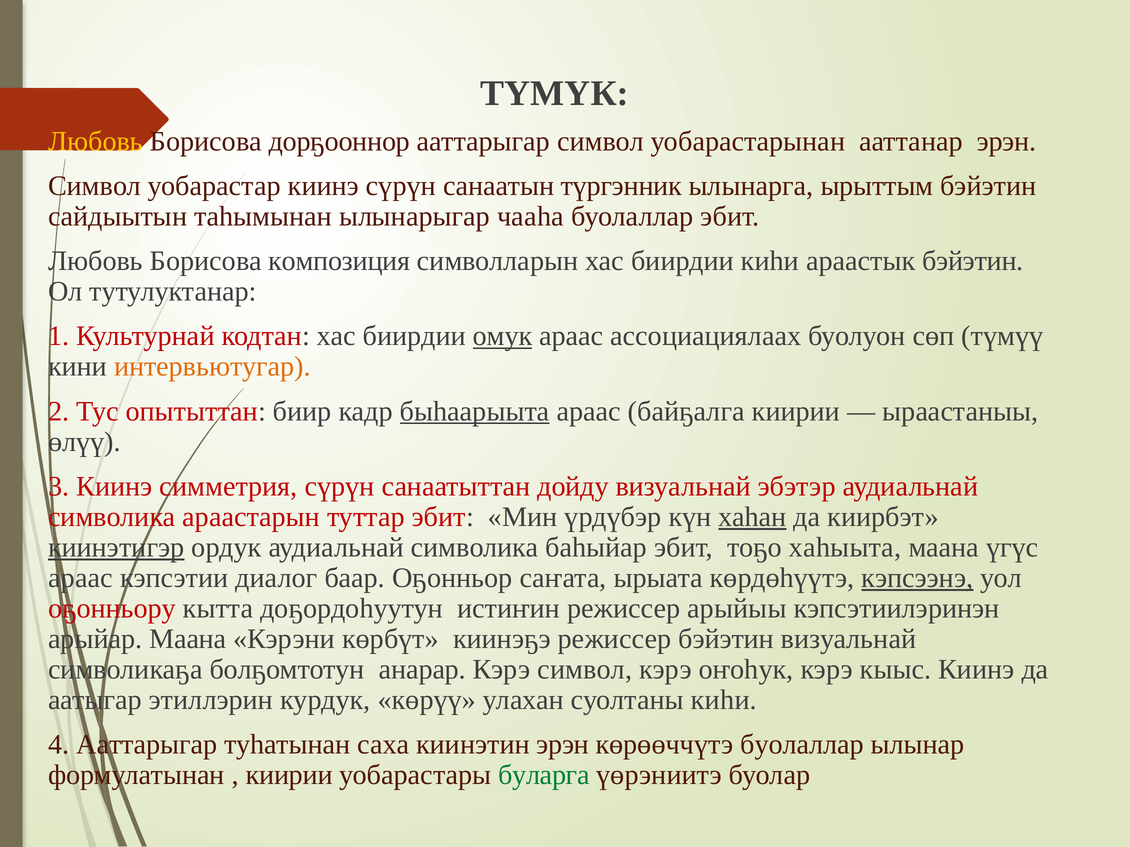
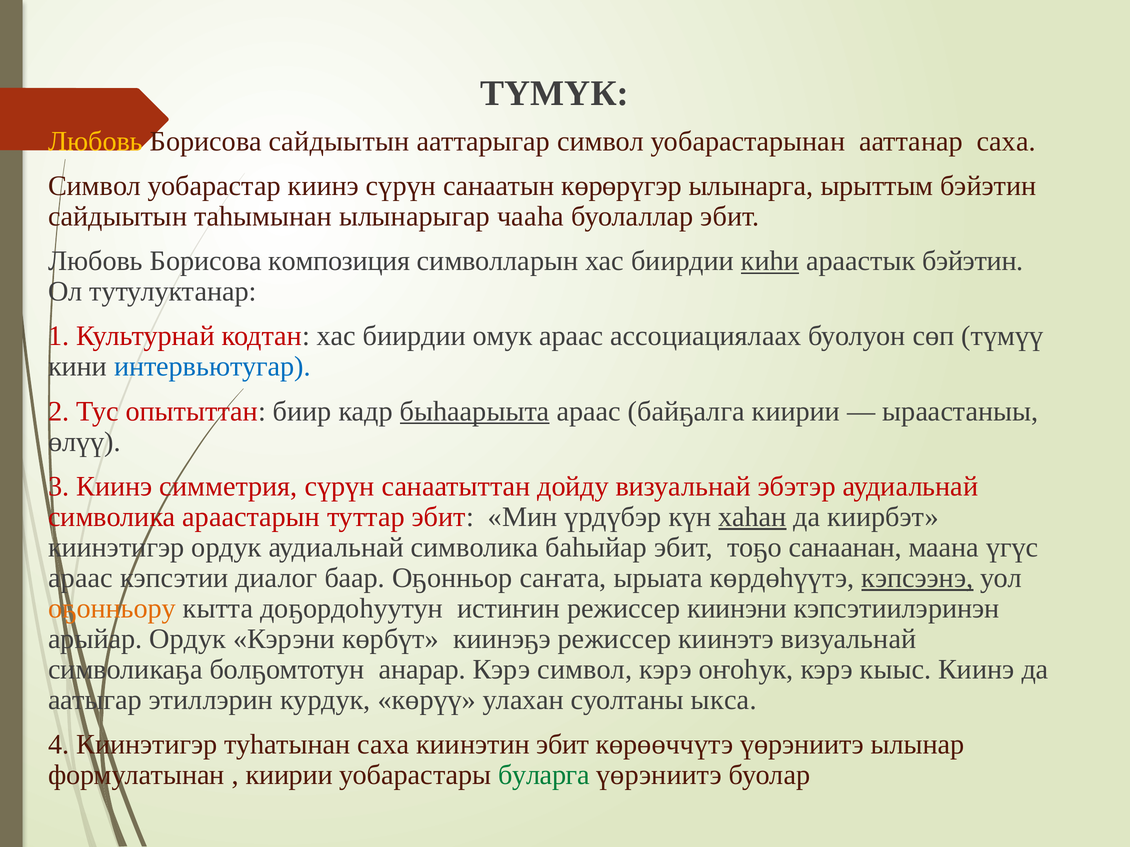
Борисова дорҕооннор: дорҕооннор -> сайдыытын
ааттанар эрэн: эрэн -> саха
түргэнник: түргэнник -> көрөрүгэр
киһи at (770, 261) underline: none -> present
омук underline: present -> none
интервьютугар colour: orange -> blue
киинэтигэр at (116, 548) underline: present -> none
хаһыыта: хаһыыта -> санаанан
оҕонньору colour: red -> orange
арыйыы: арыйыы -> киинэни
арыйар Маана: Маана -> Ордук
режиссер бэйэтин: бэйэтин -> киинэтэ
суолтаны киһи: киһи -> ыкса
4 Ааттарыгар: Ааттарыгар -> Киинэтигэр
киинэтин эрэн: эрэн -> эбит
көрөөччүтэ буолаллар: буолаллар -> үөрэниитэ
